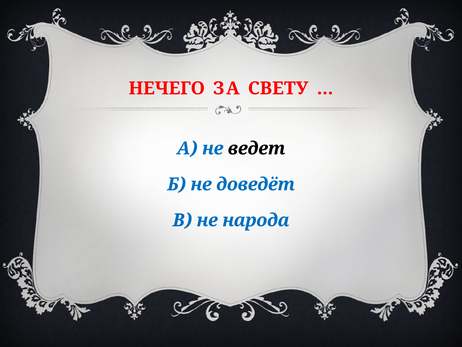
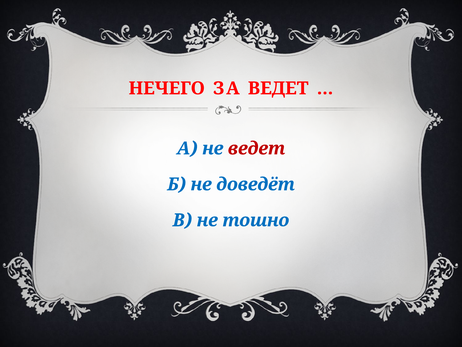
ЗА СВЕТУ: СВЕТУ -> ВЕДЕТ
ведет at (257, 148) colour: black -> red
народа: народа -> тошно
